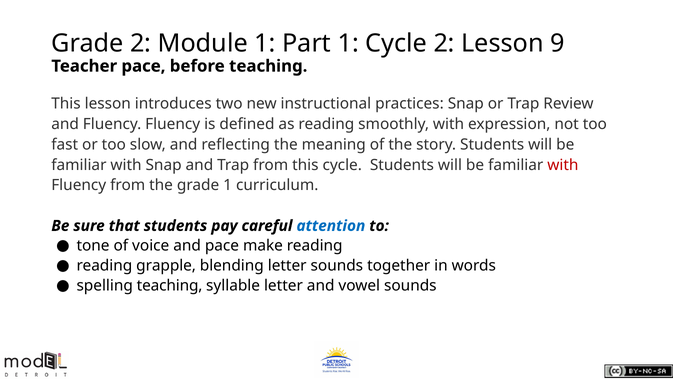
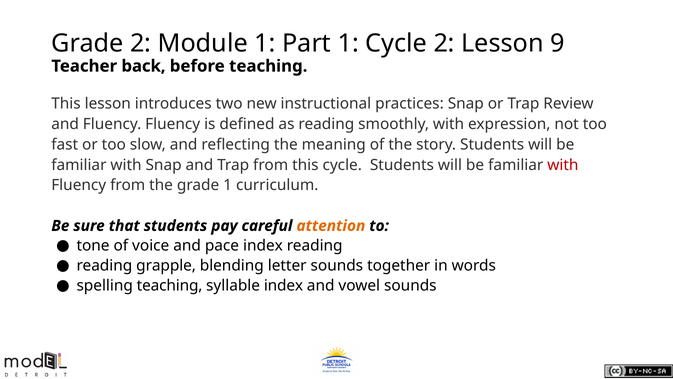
Teacher pace: pace -> back
attention colour: blue -> orange
pace make: make -> index
syllable letter: letter -> index
